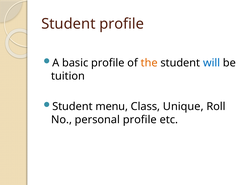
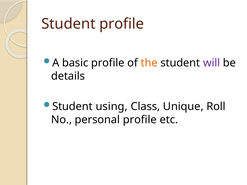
will colour: blue -> purple
tuition: tuition -> details
menu: menu -> using
